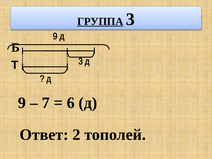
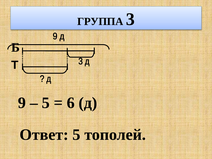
ГРУППА underline: present -> none
7 at (46, 103): 7 -> 5
Ответ 2: 2 -> 5
